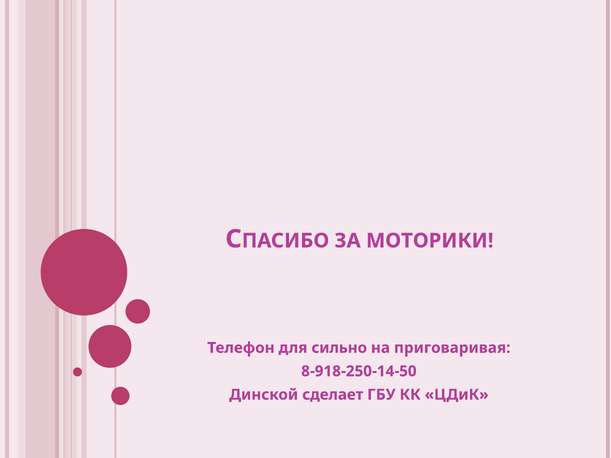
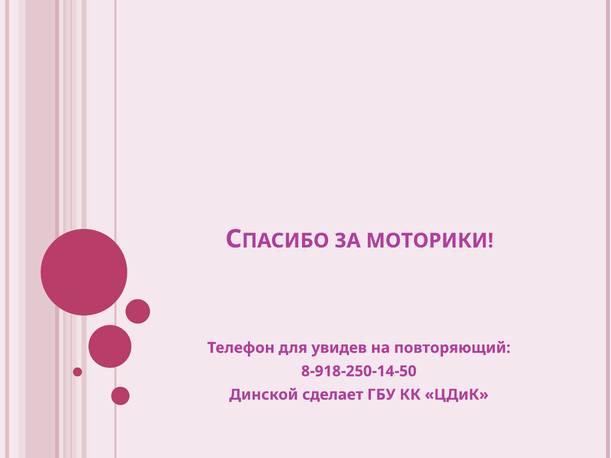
сильно: сильно -> увидев
приговаривая: приговаривая -> повторяющий
